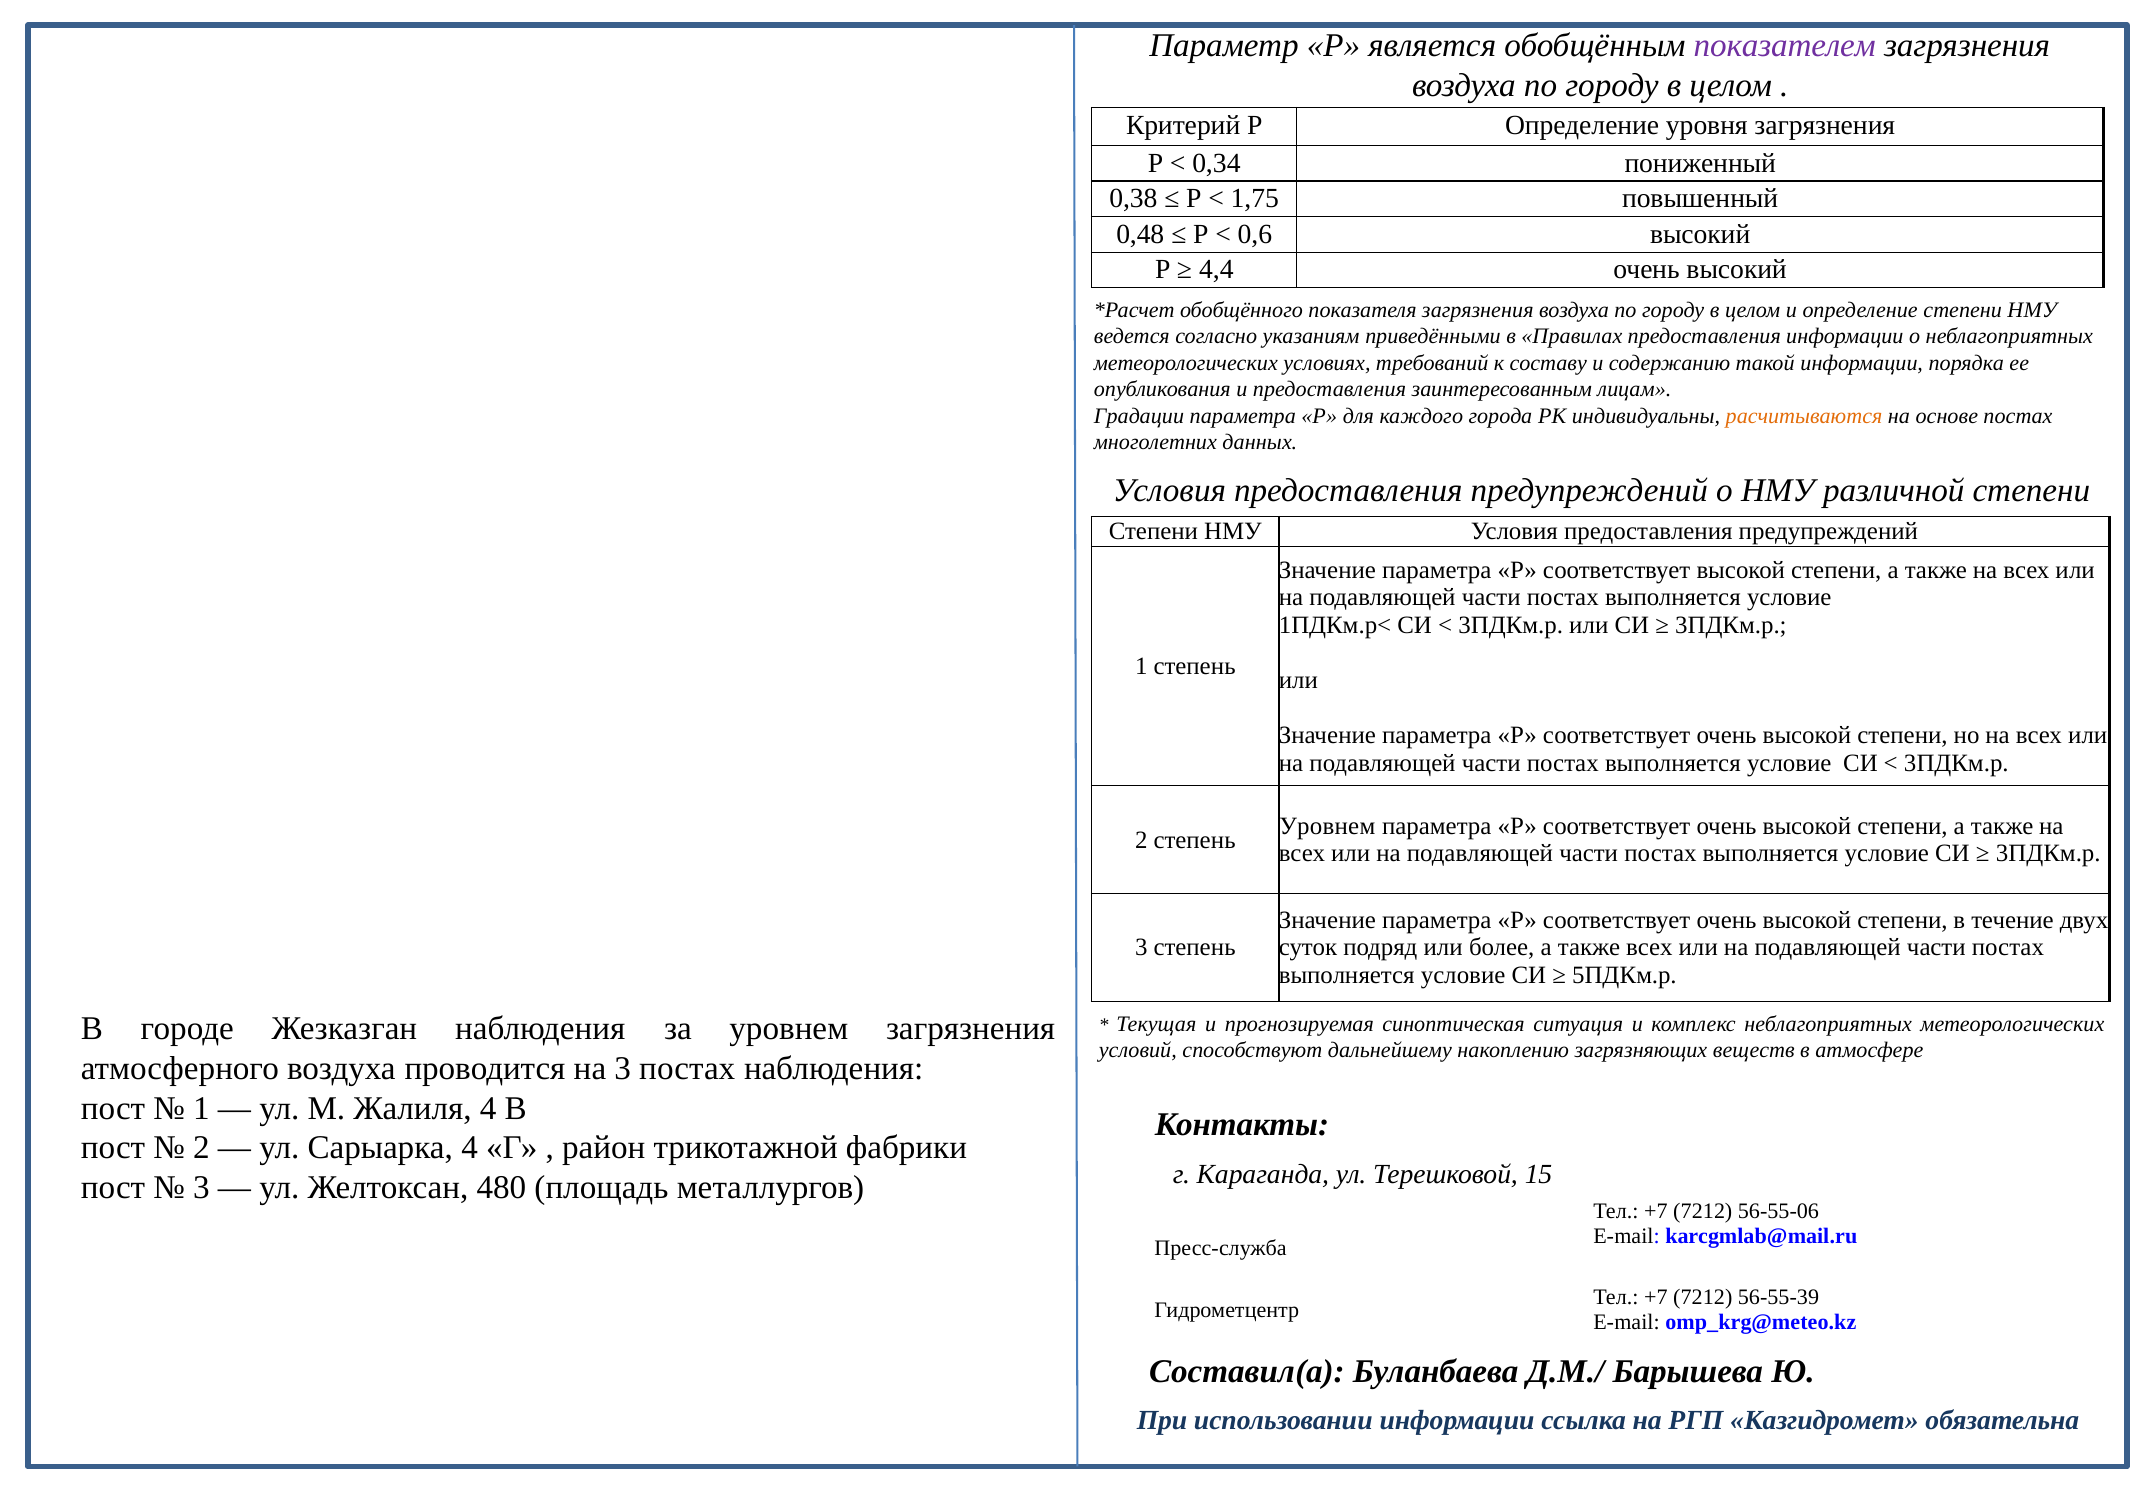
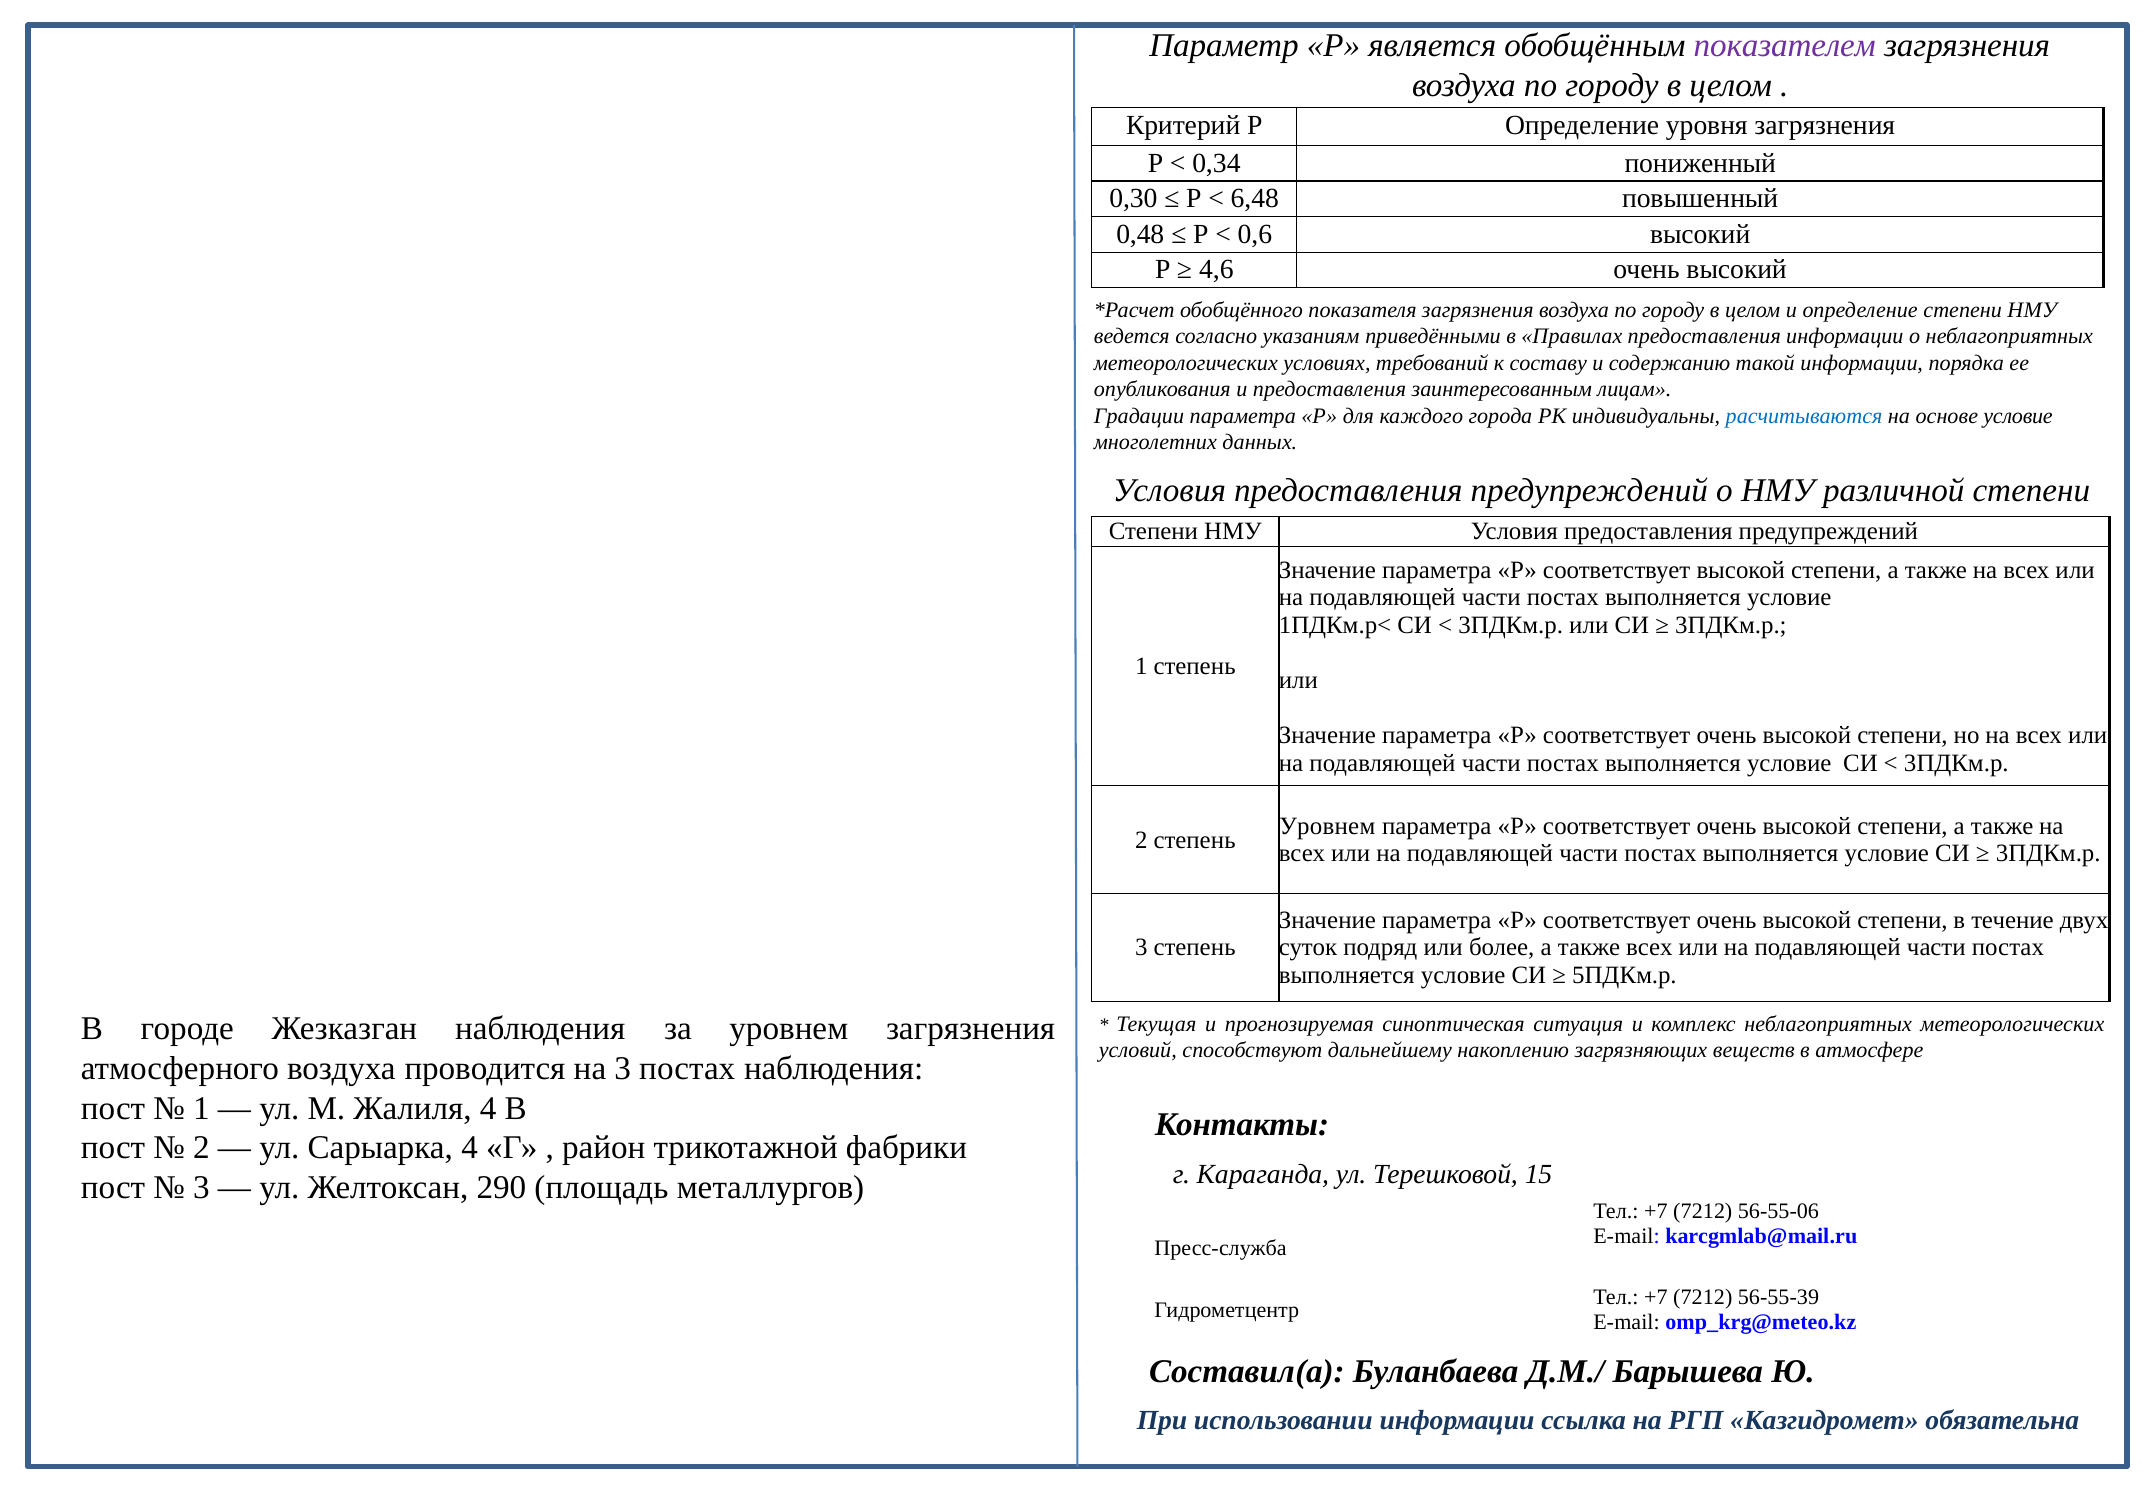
0,38: 0,38 -> 0,30
1,75: 1,75 -> 6,48
4,4: 4,4 -> 4,6
расчитываются colour: orange -> blue
основе постах: постах -> условие
480: 480 -> 290
